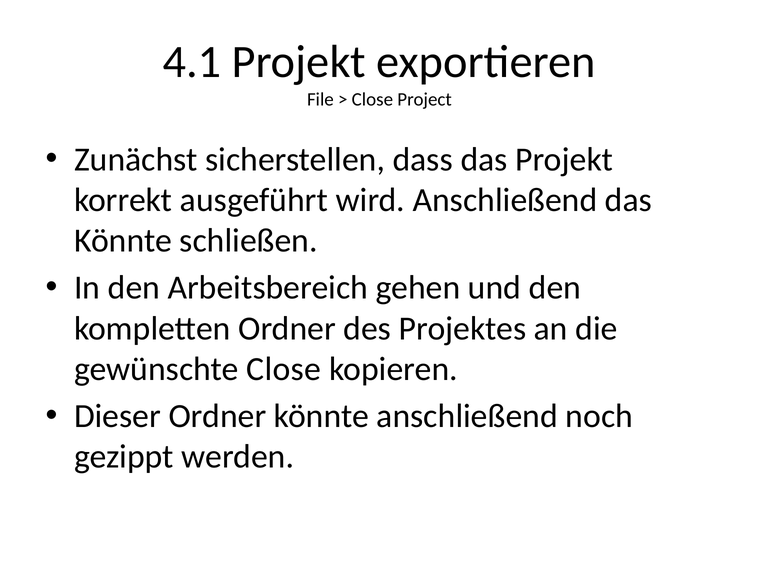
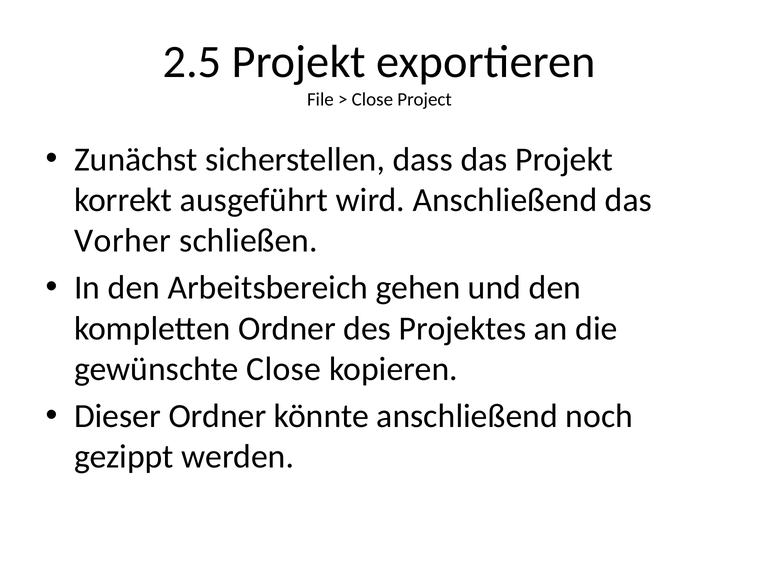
4.1: 4.1 -> 2.5
Könnte at (123, 240): Könnte -> Vorher
